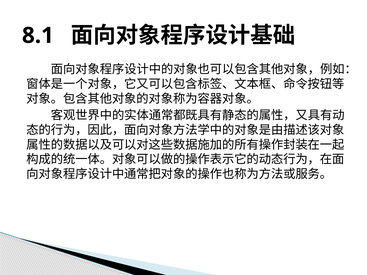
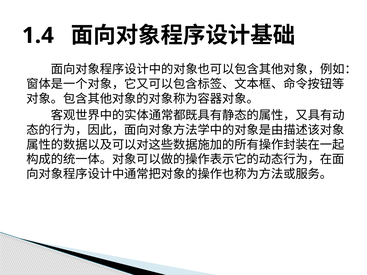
8.1: 8.1 -> 1.4
